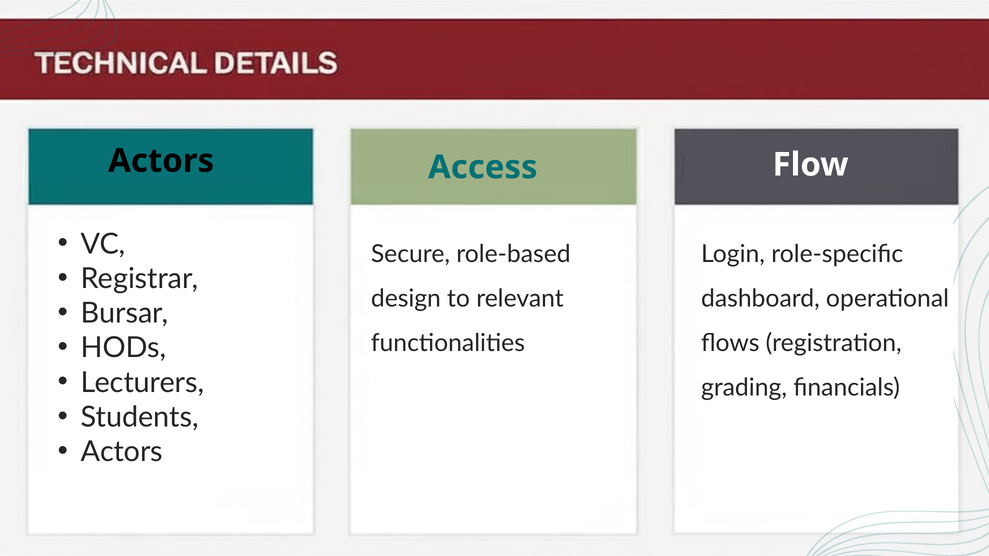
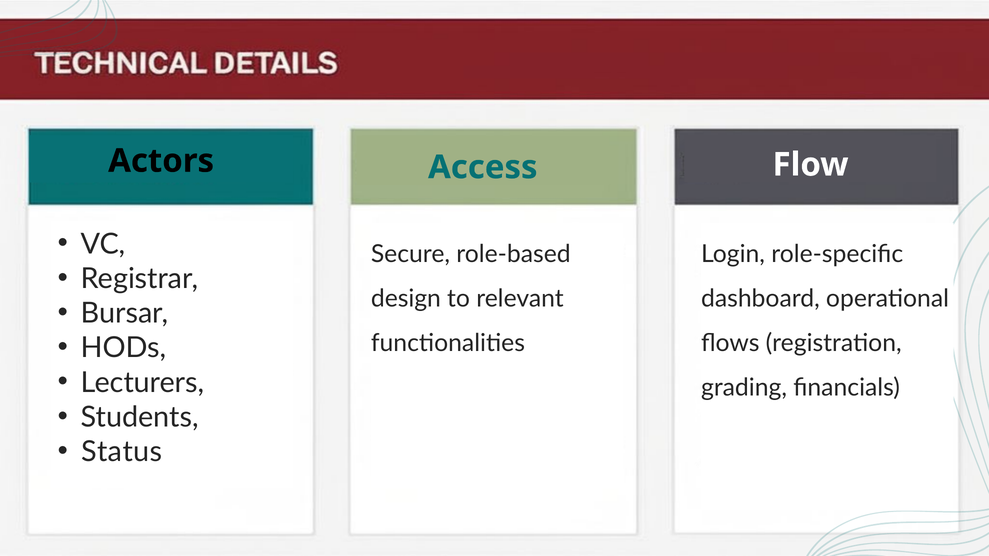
Actors at (122, 452): Actors -> Status
